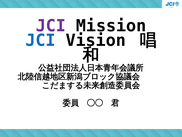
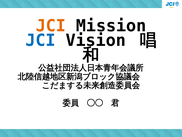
JCI at (51, 26) colour: purple -> orange
